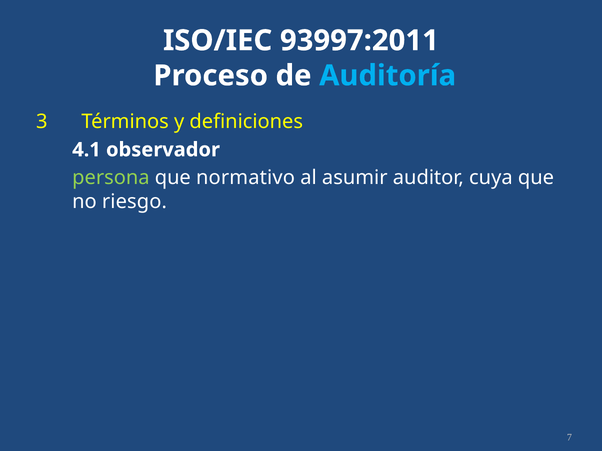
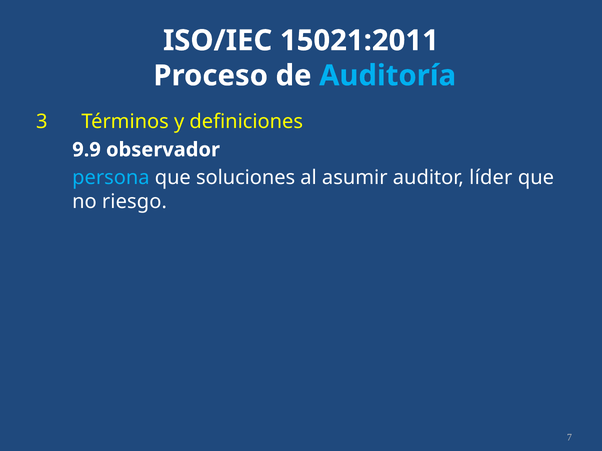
93997:2011: 93997:2011 -> 15021:2011
4.1: 4.1 -> 9.9
persona colour: light green -> light blue
normativo: normativo -> soluciones
cuya: cuya -> líder
